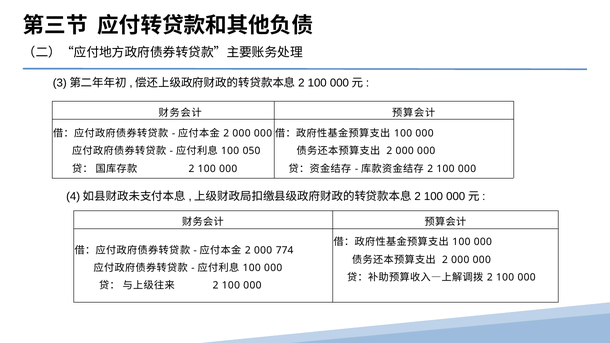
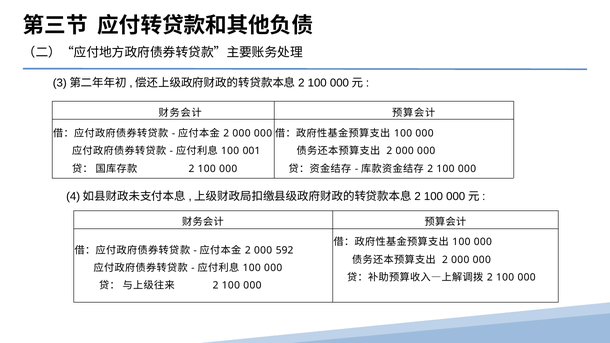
050: 050 -> 001
774: 774 -> 592
